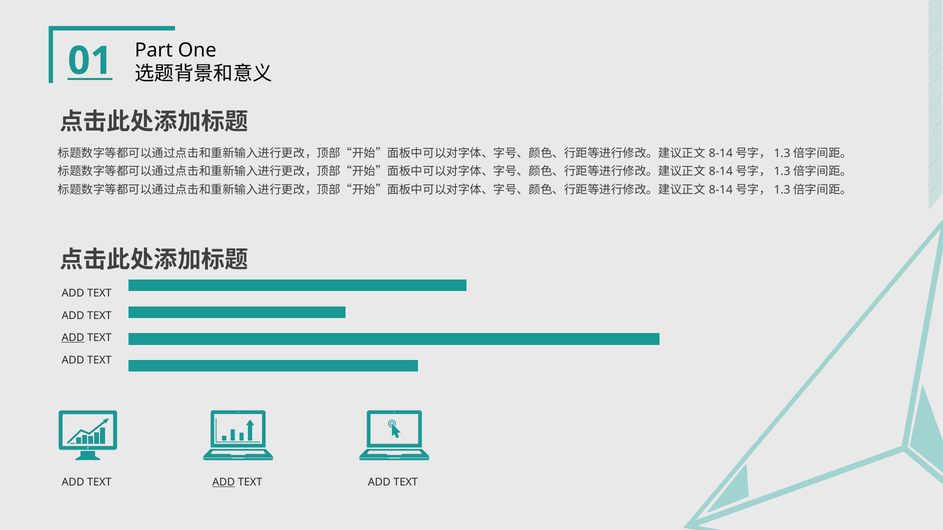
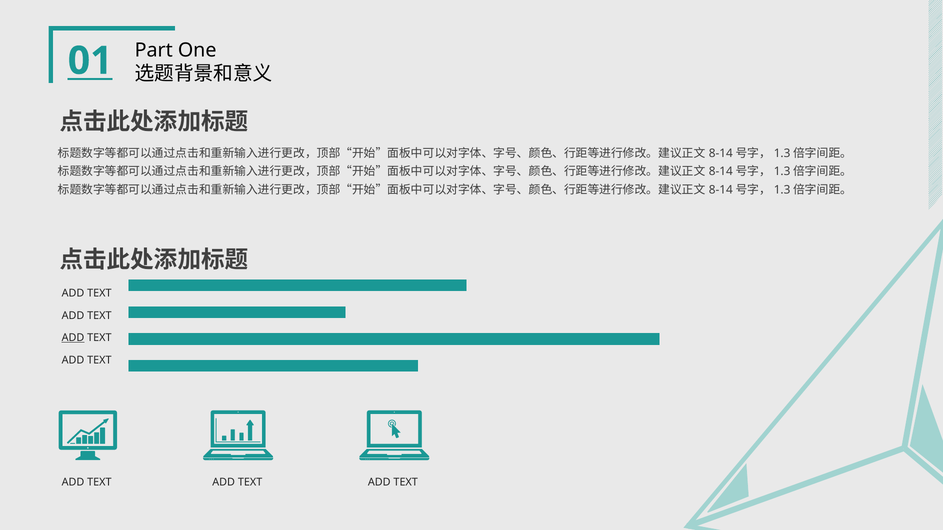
ADD at (224, 483) underline: present -> none
